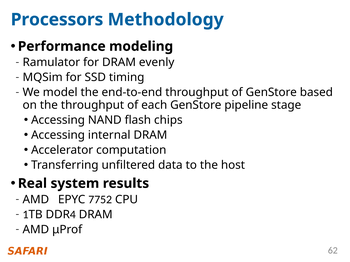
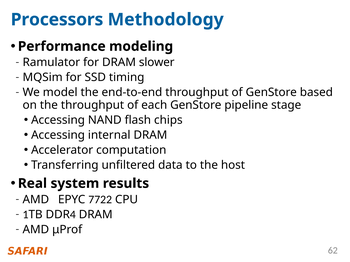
evenly: evenly -> slower
7752: 7752 -> 7722
